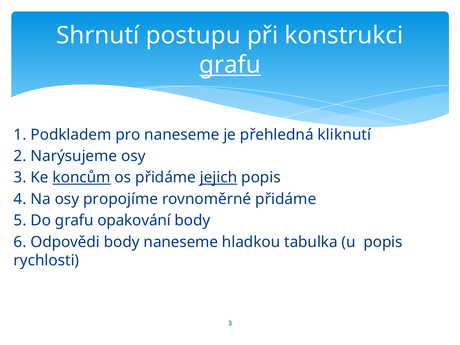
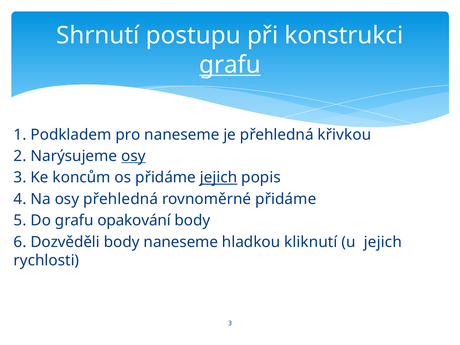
kliknutí: kliknutí -> křivkou
osy at (133, 156) underline: none -> present
koncům underline: present -> none
osy propojíme: propojíme -> přehledná
Odpovědi: Odpovědi -> Dozvěděli
tabulka: tabulka -> kliknutí
u popis: popis -> jejich
